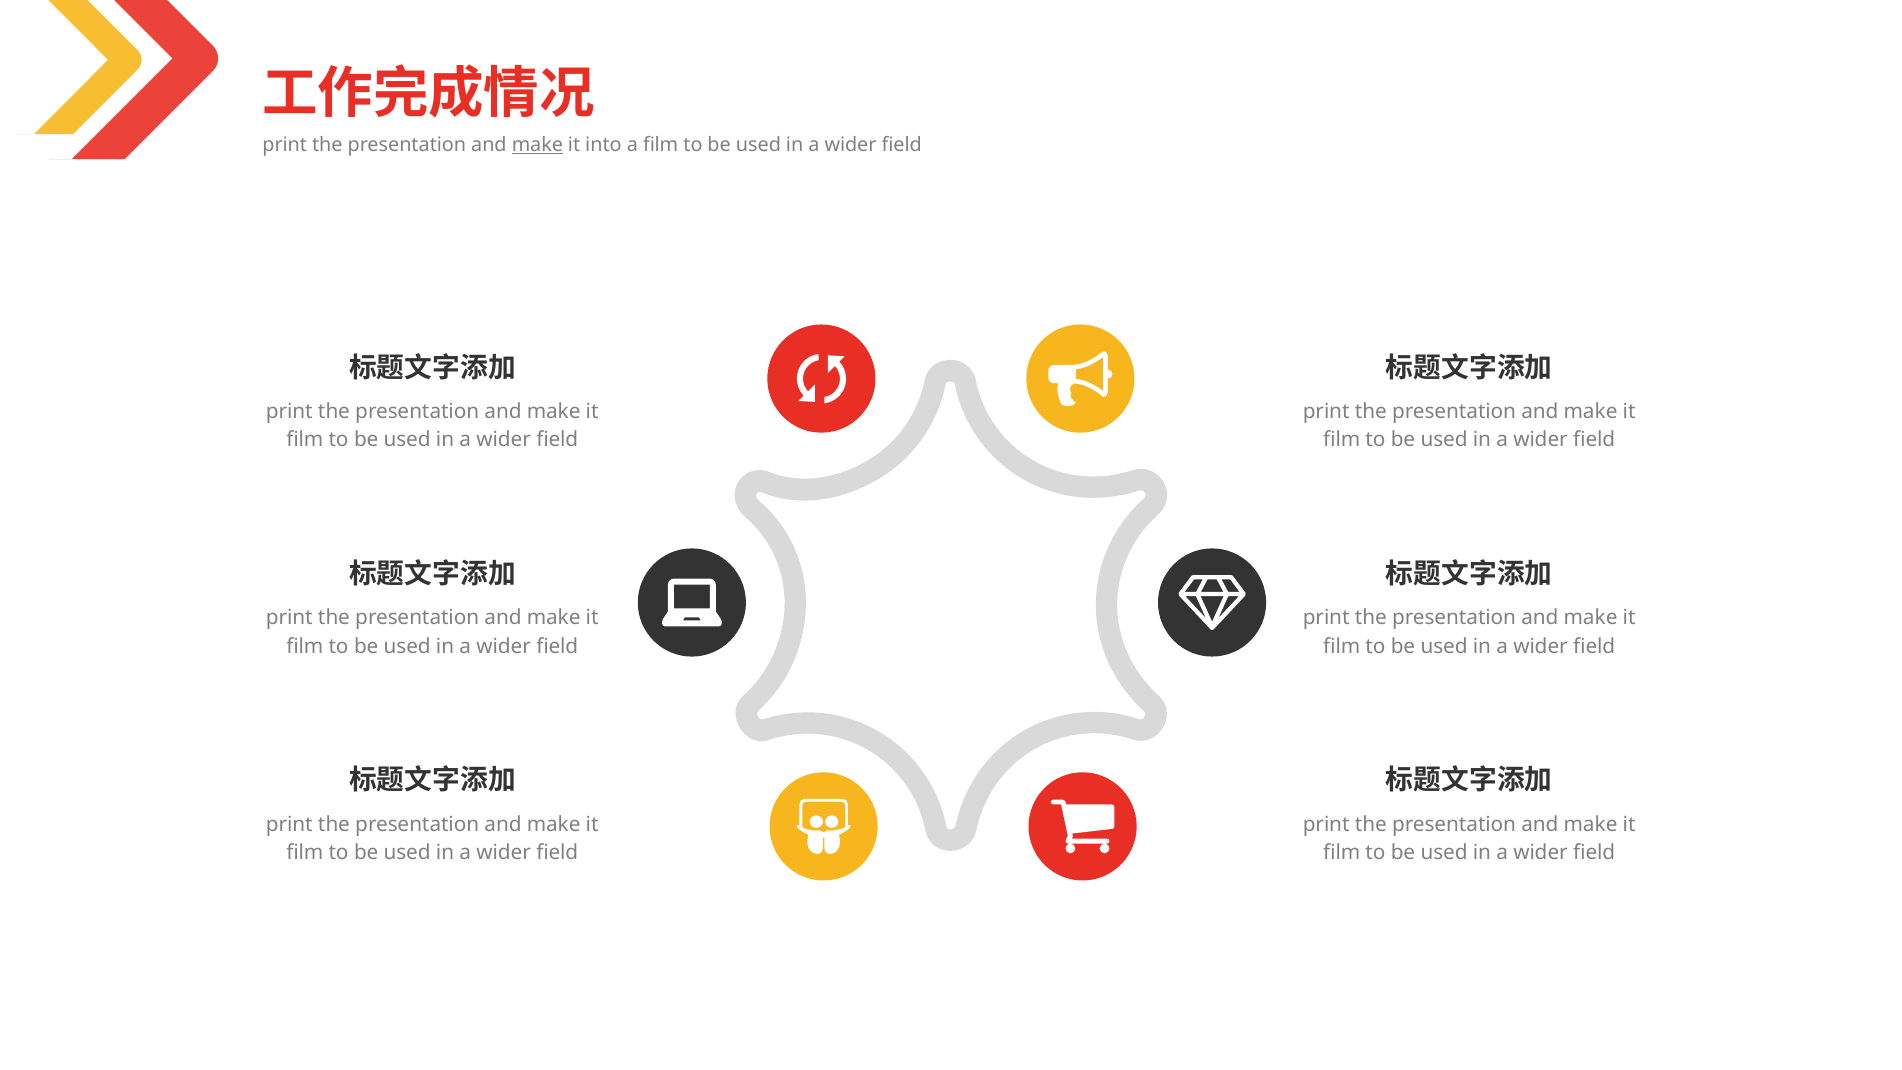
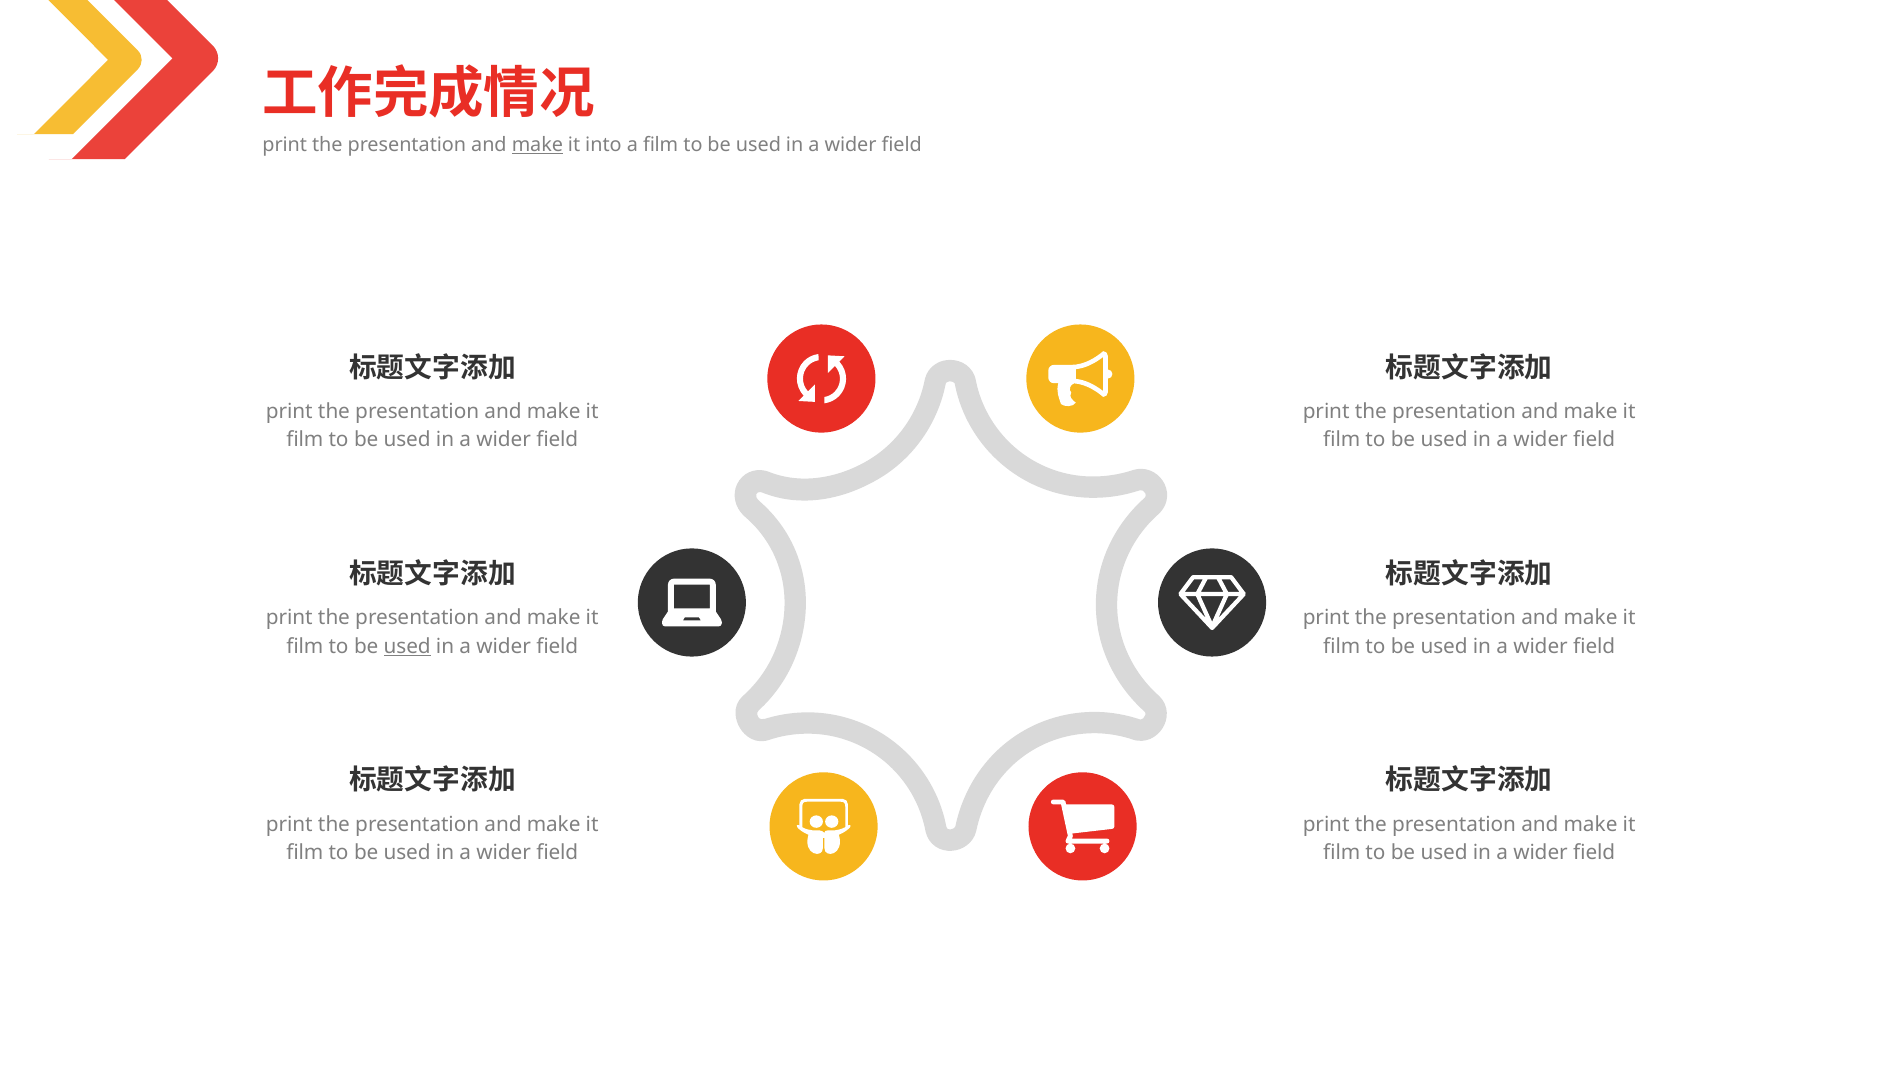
used at (407, 646) underline: none -> present
